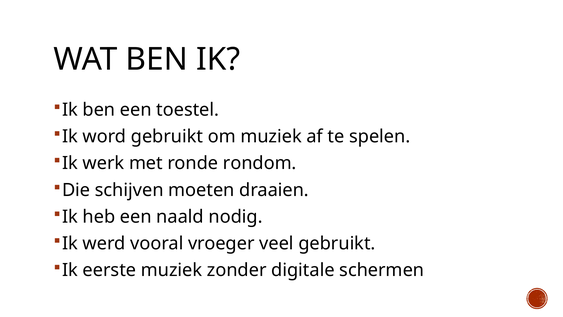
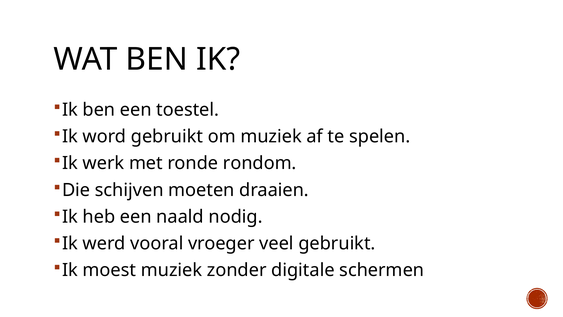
eerste: eerste -> moest
